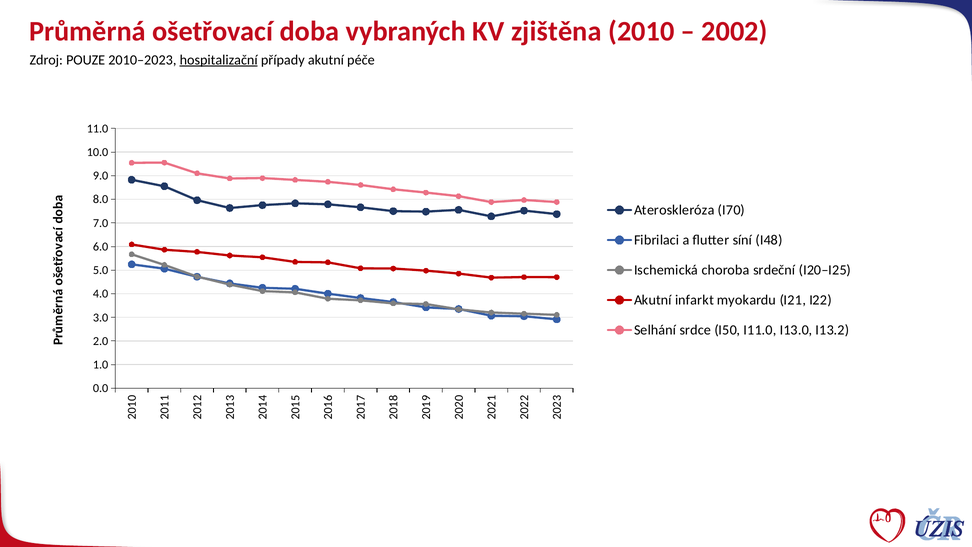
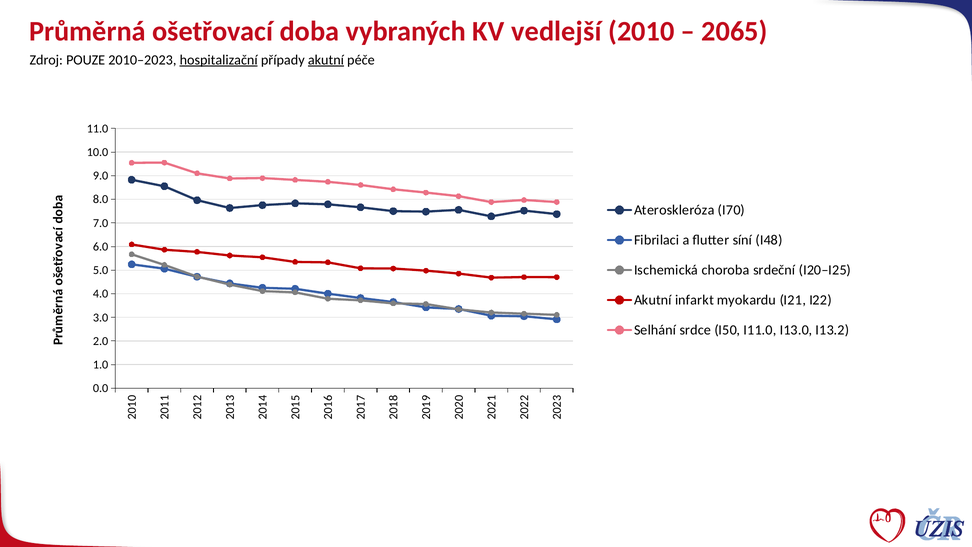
zjištěna: zjištěna -> vedlejší
2002: 2002 -> 2065
akutní at (326, 60) underline: none -> present
